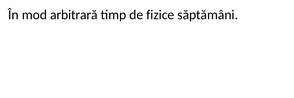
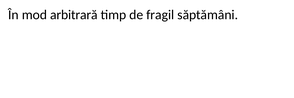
fizice: fizice -> fragil
